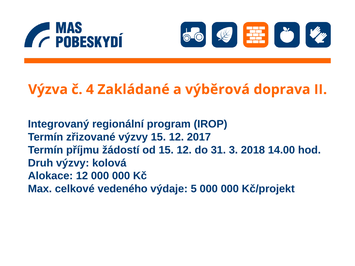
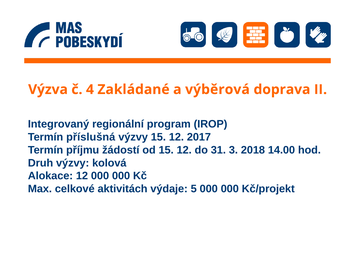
zřizované: zřizované -> příslušná
vedeného: vedeného -> aktivitách
